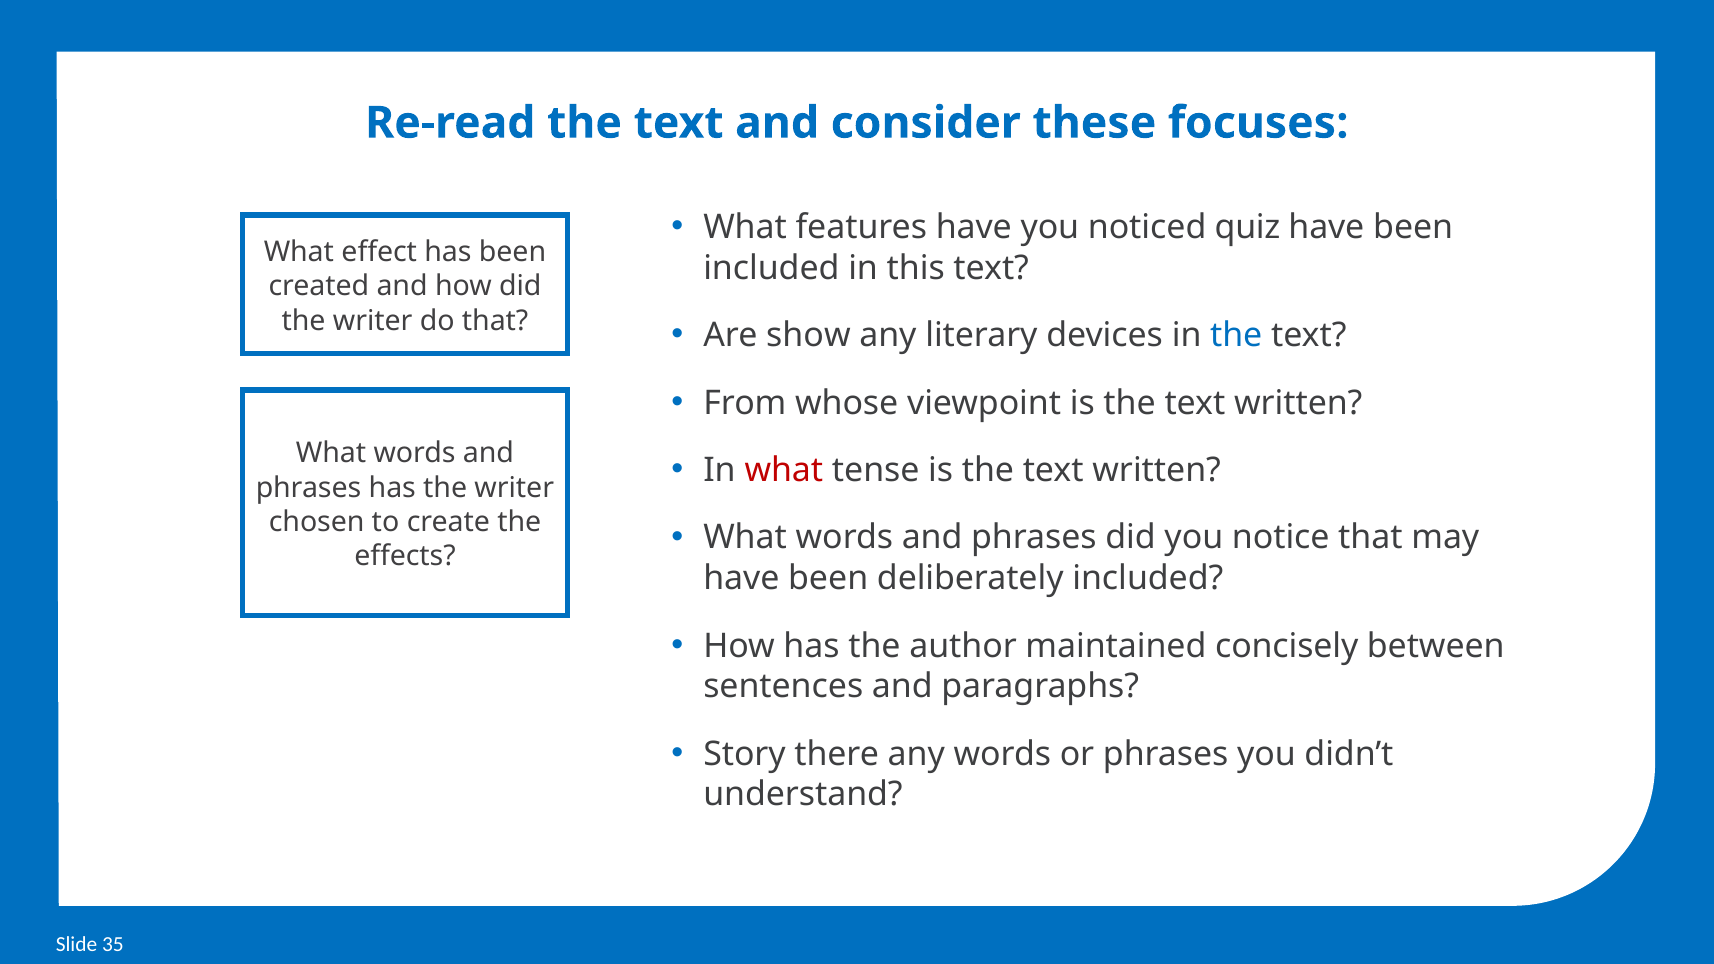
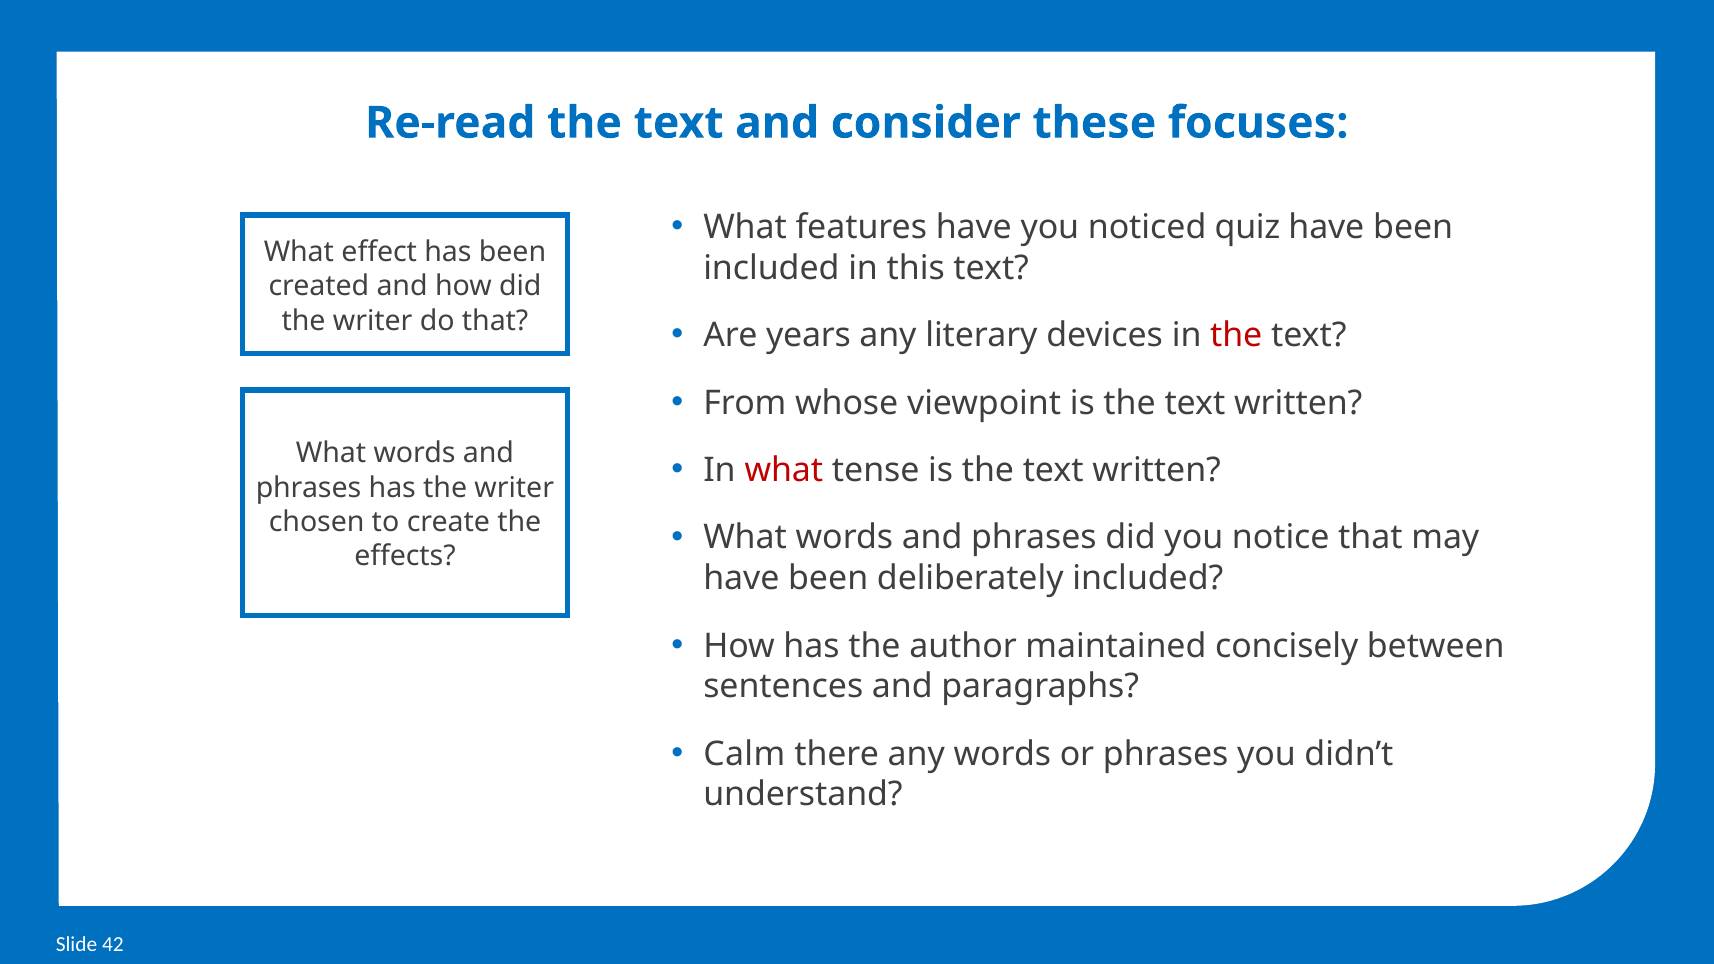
show: show -> years
the at (1236, 335) colour: blue -> red
Story: Story -> Calm
35: 35 -> 42
